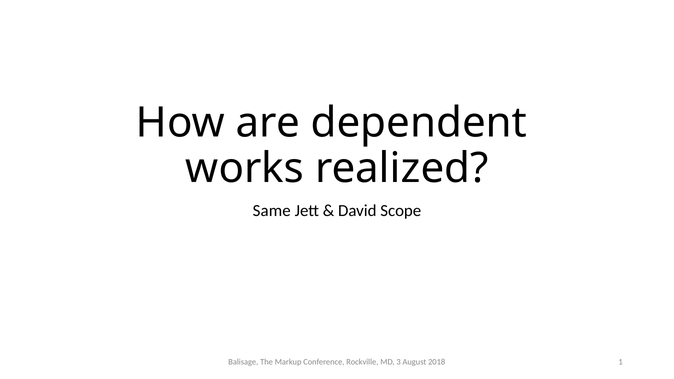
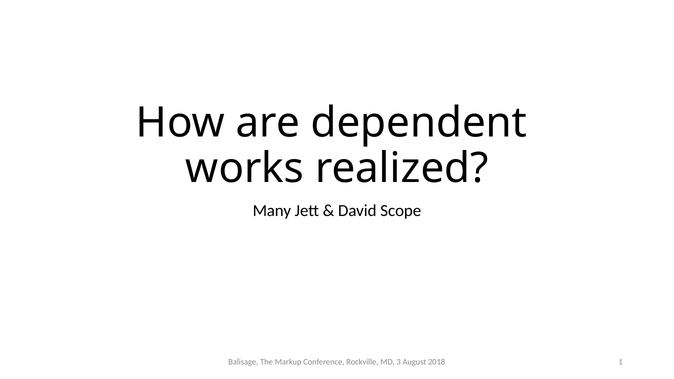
Same: Same -> Many
